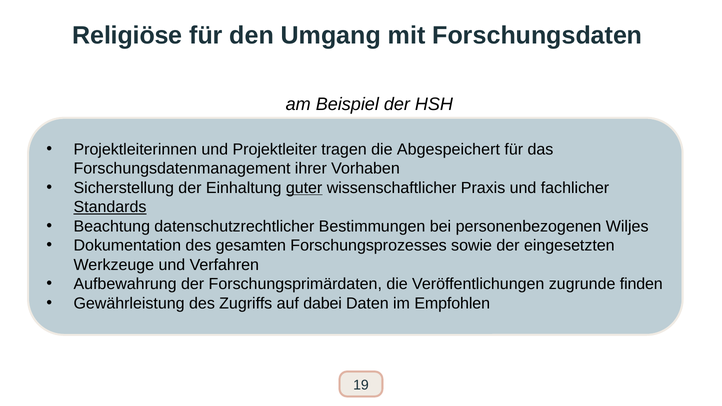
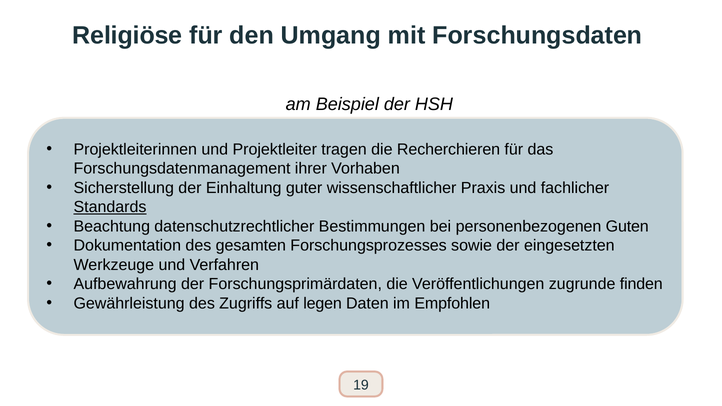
Abgespeichert: Abgespeichert -> Recherchieren
guter underline: present -> none
Wiljes: Wiljes -> Guten
dabei: dabei -> legen
